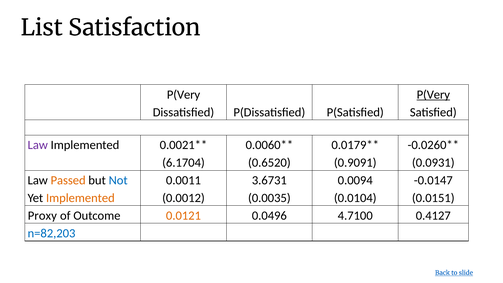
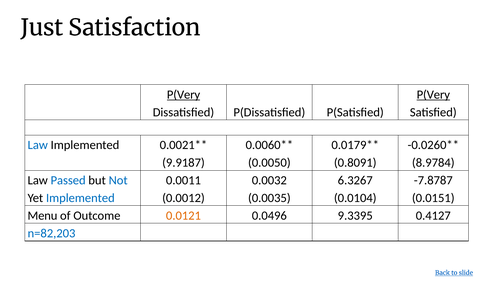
List: List -> Just
P(Very at (184, 95) underline: none -> present
Law at (38, 145) colour: purple -> blue
6.1704: 6.1704 -> 9.9187
0.6520: 0.6520 -> 0.0050
0.9091: 0.9091 -> 0.8091
0.0931: 0.0931 -> 8.9784
Passed colour: orange -> blue
3.6731: 3.6731 -> 0.0032
0.0094: 0.0094 -> 6.3267
-0.0147: -0.0147 -> -7.8787
Implemented at (80, 198) colour: orange -> blue
Proxy: Proxy -> Menu
4.7100: 4.7100 -> 9.3395
